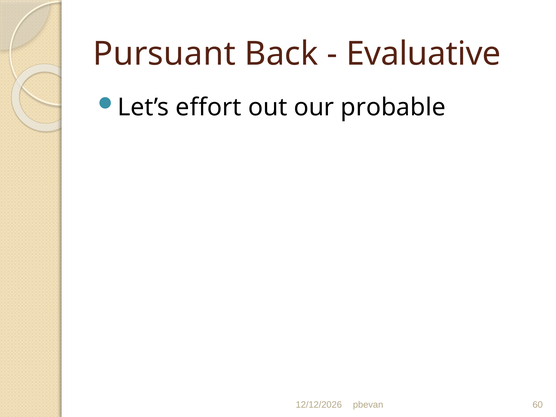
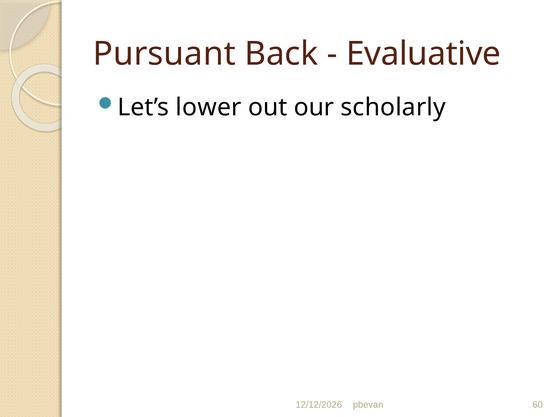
effort: effort -> lower
probable: probable -> scholarly
